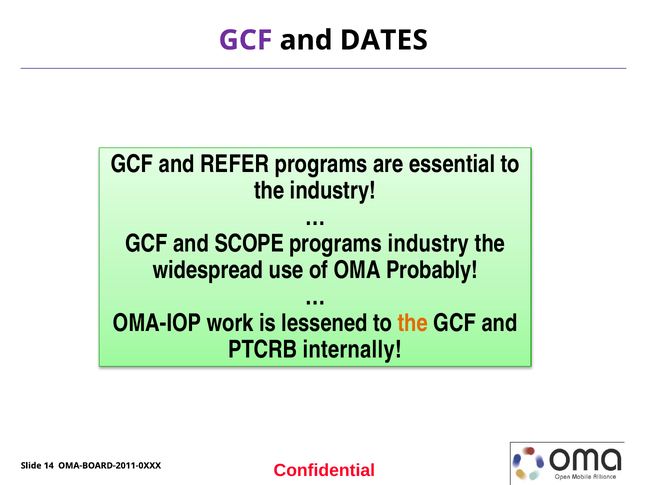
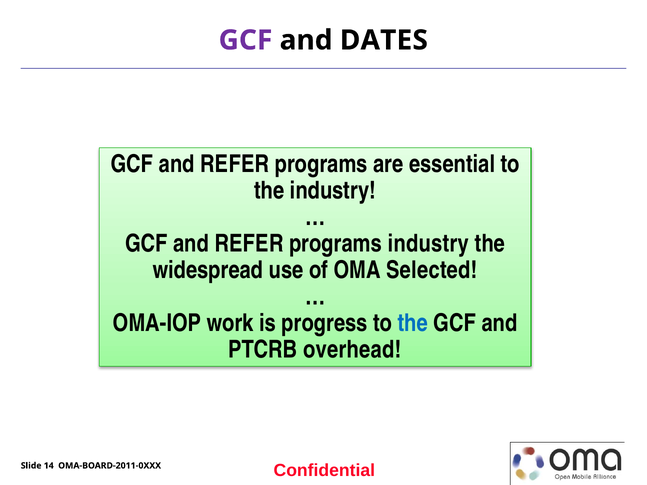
SCOPE at (249, 244): SCOPE -> REFER
Probably: Probably -> Selected
lessened: lessened -> progress
the at (413, 323) colour: orange -> blue
internally: internally -> overhead
